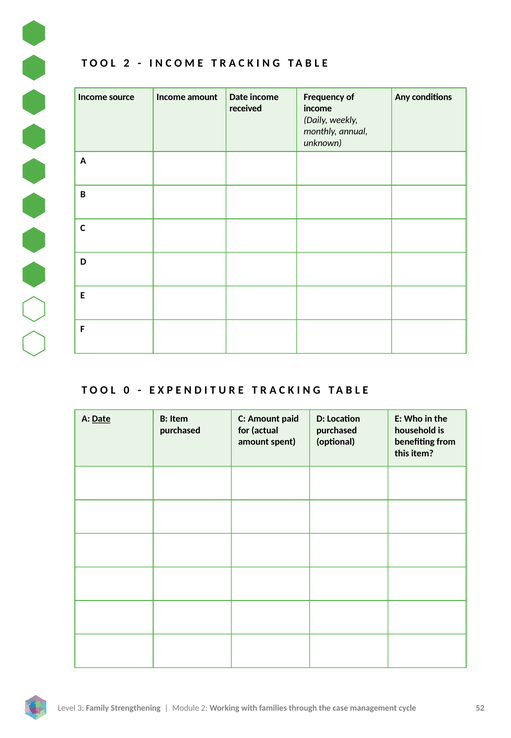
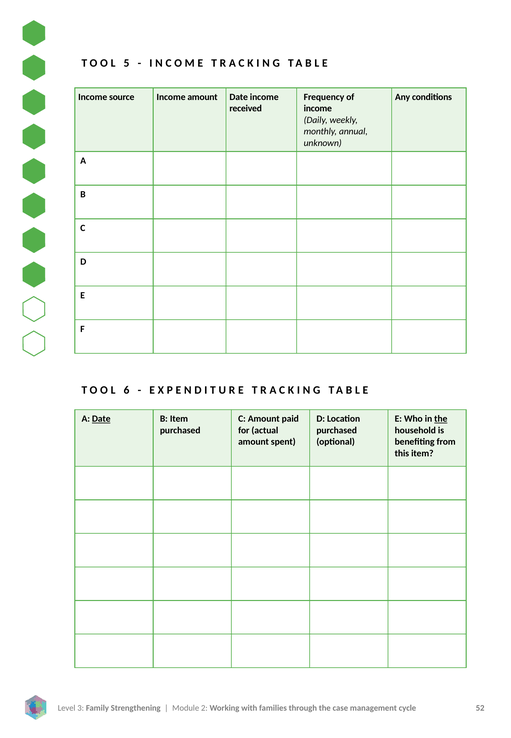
2 at (126, 63): 2 -> 5
0: 0 -> 6
the at (441, 419) underline: none -> present
